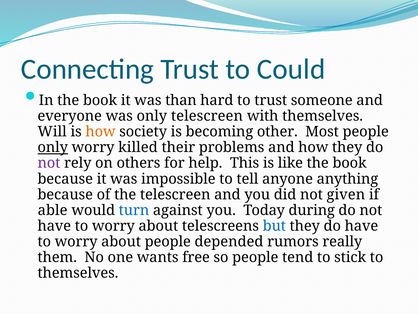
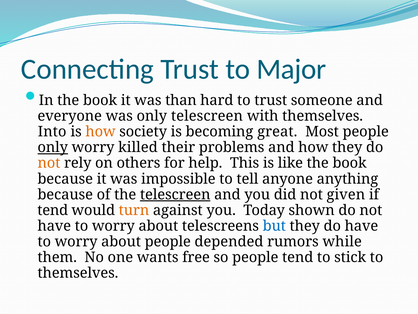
Could: Could -> Major
Will: Will -> Into
other: other -> great
not at (49, 163) colour: purple -> orange
telescreen at (175, 194) underline: none -> present
able at (53, 210): able -> tend
turn colour: blue -> orange
during: during -> shown
really: really -> while
